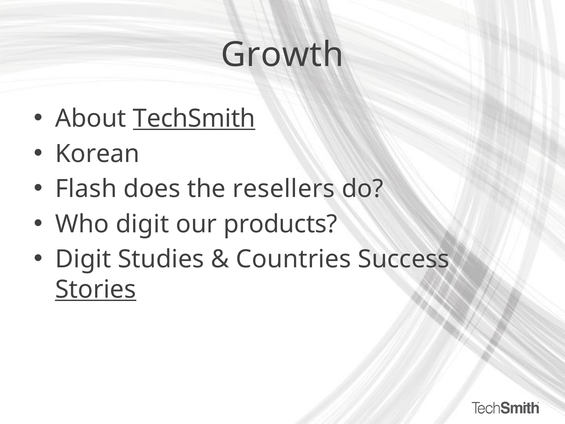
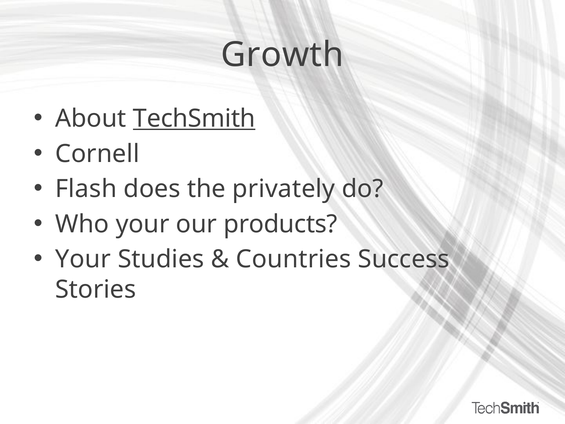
Korean: Korean -> Cornell
resellers: resellers -> privately
Who digit: digit -> your
Digit at (83, 259): Digit -> Your
Stories underline: present -> none
